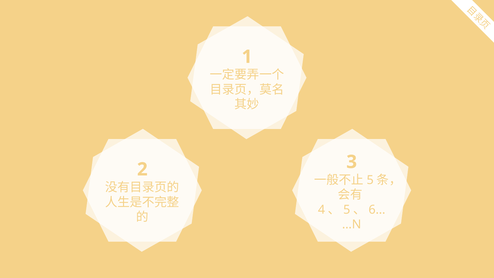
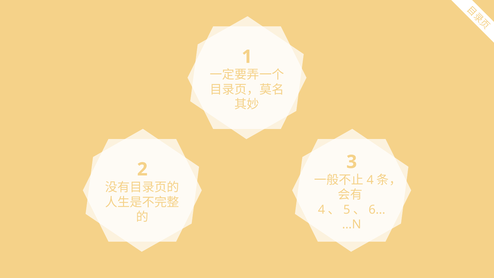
5 at (370, 180): 5 -> 4
